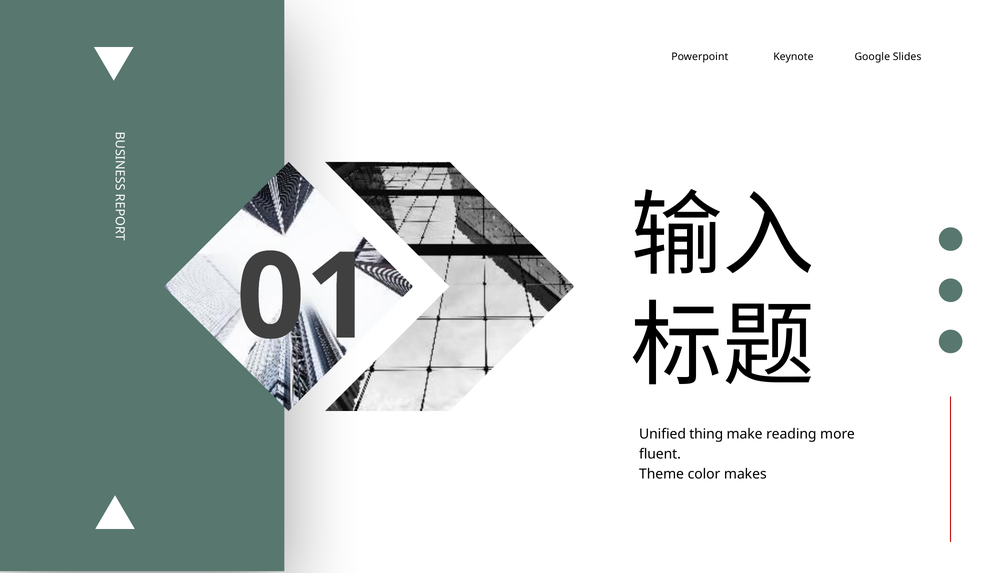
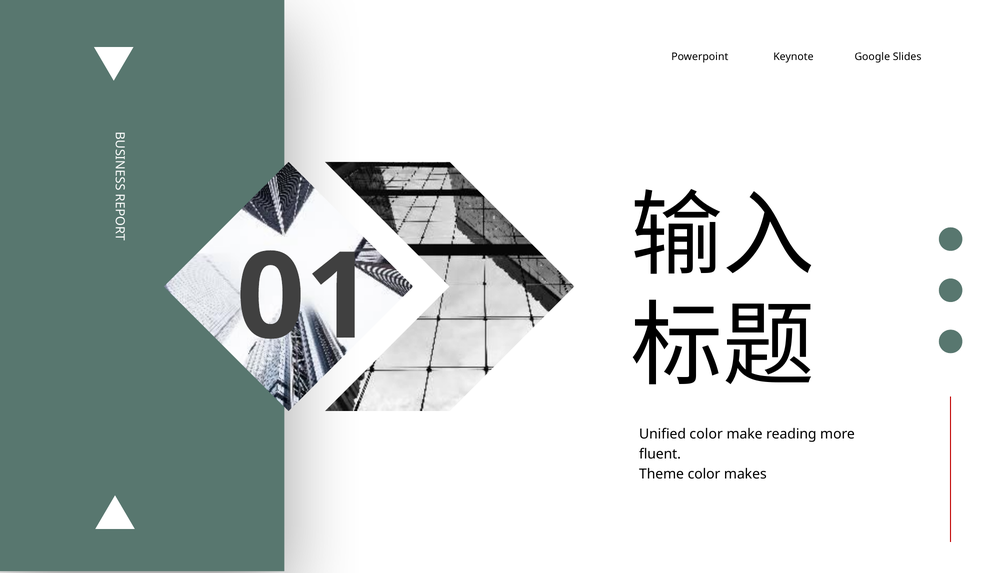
Unified thing: thing -> color
